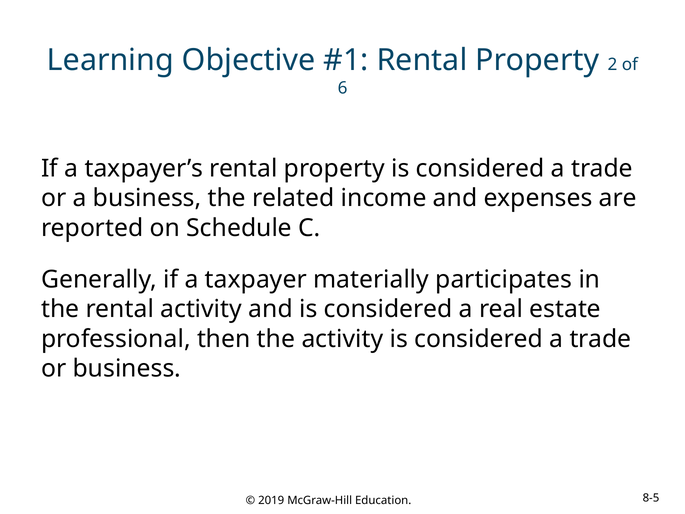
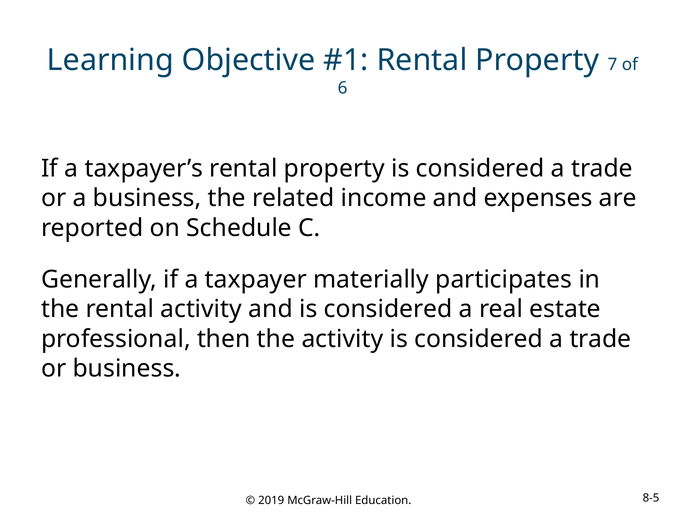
2: 2 -> 7
